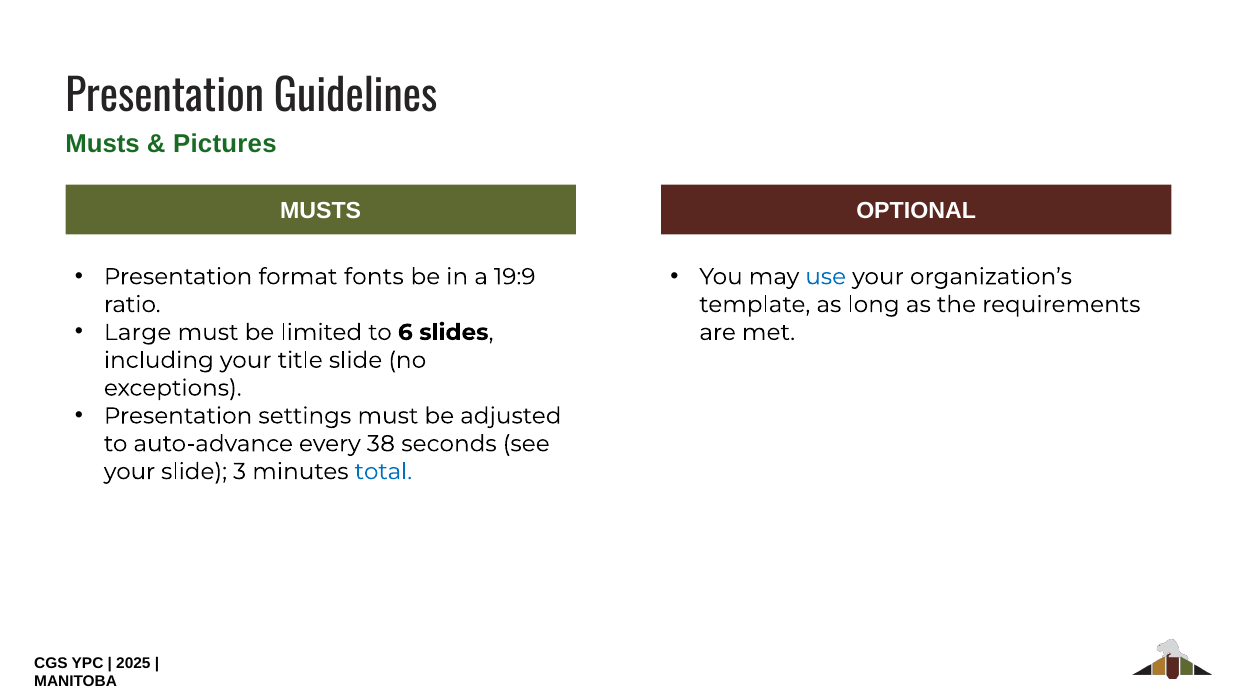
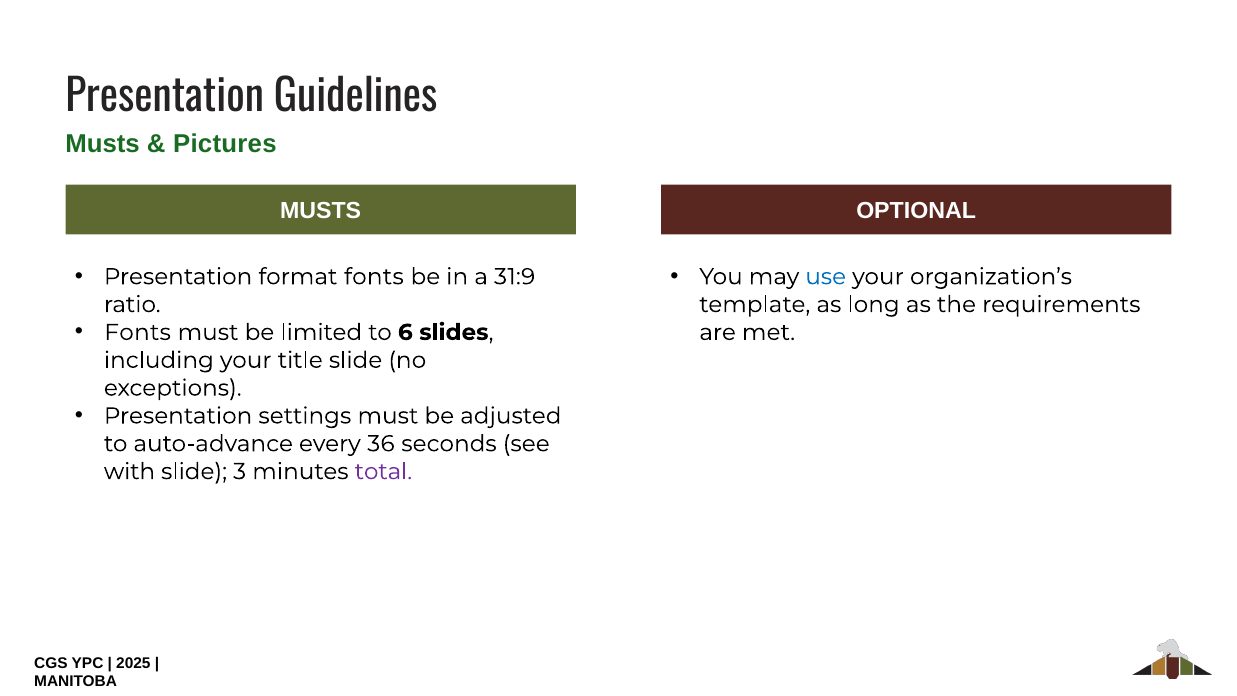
19:9: 19:9 -> 31:9
Large at (138, 332): Large -> Fonts
38: 38 -> 36
your at (130, 471): your -> with
total colour: blue -> purple
